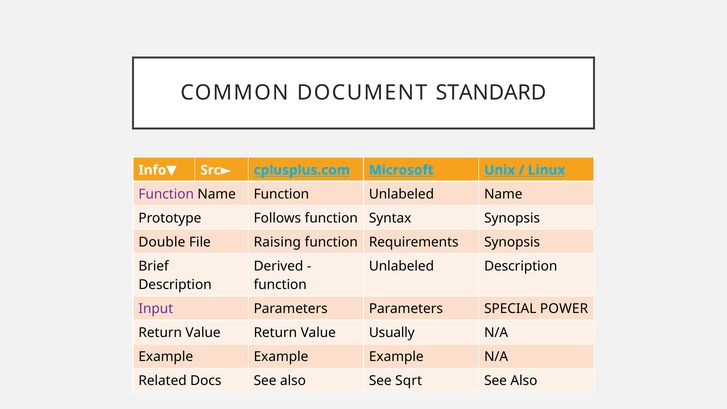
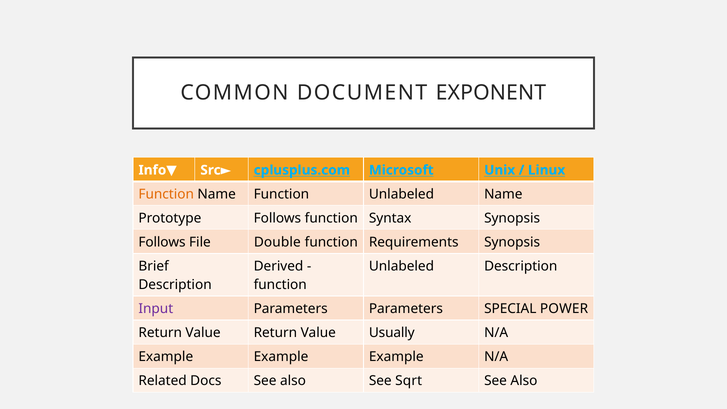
STANDARD: STANDARD -> EXPONENT
Function at (166, 194) colour: purple -> orange
Double at (162, 242): Double -> Follows
Raising: Raising -> Double
